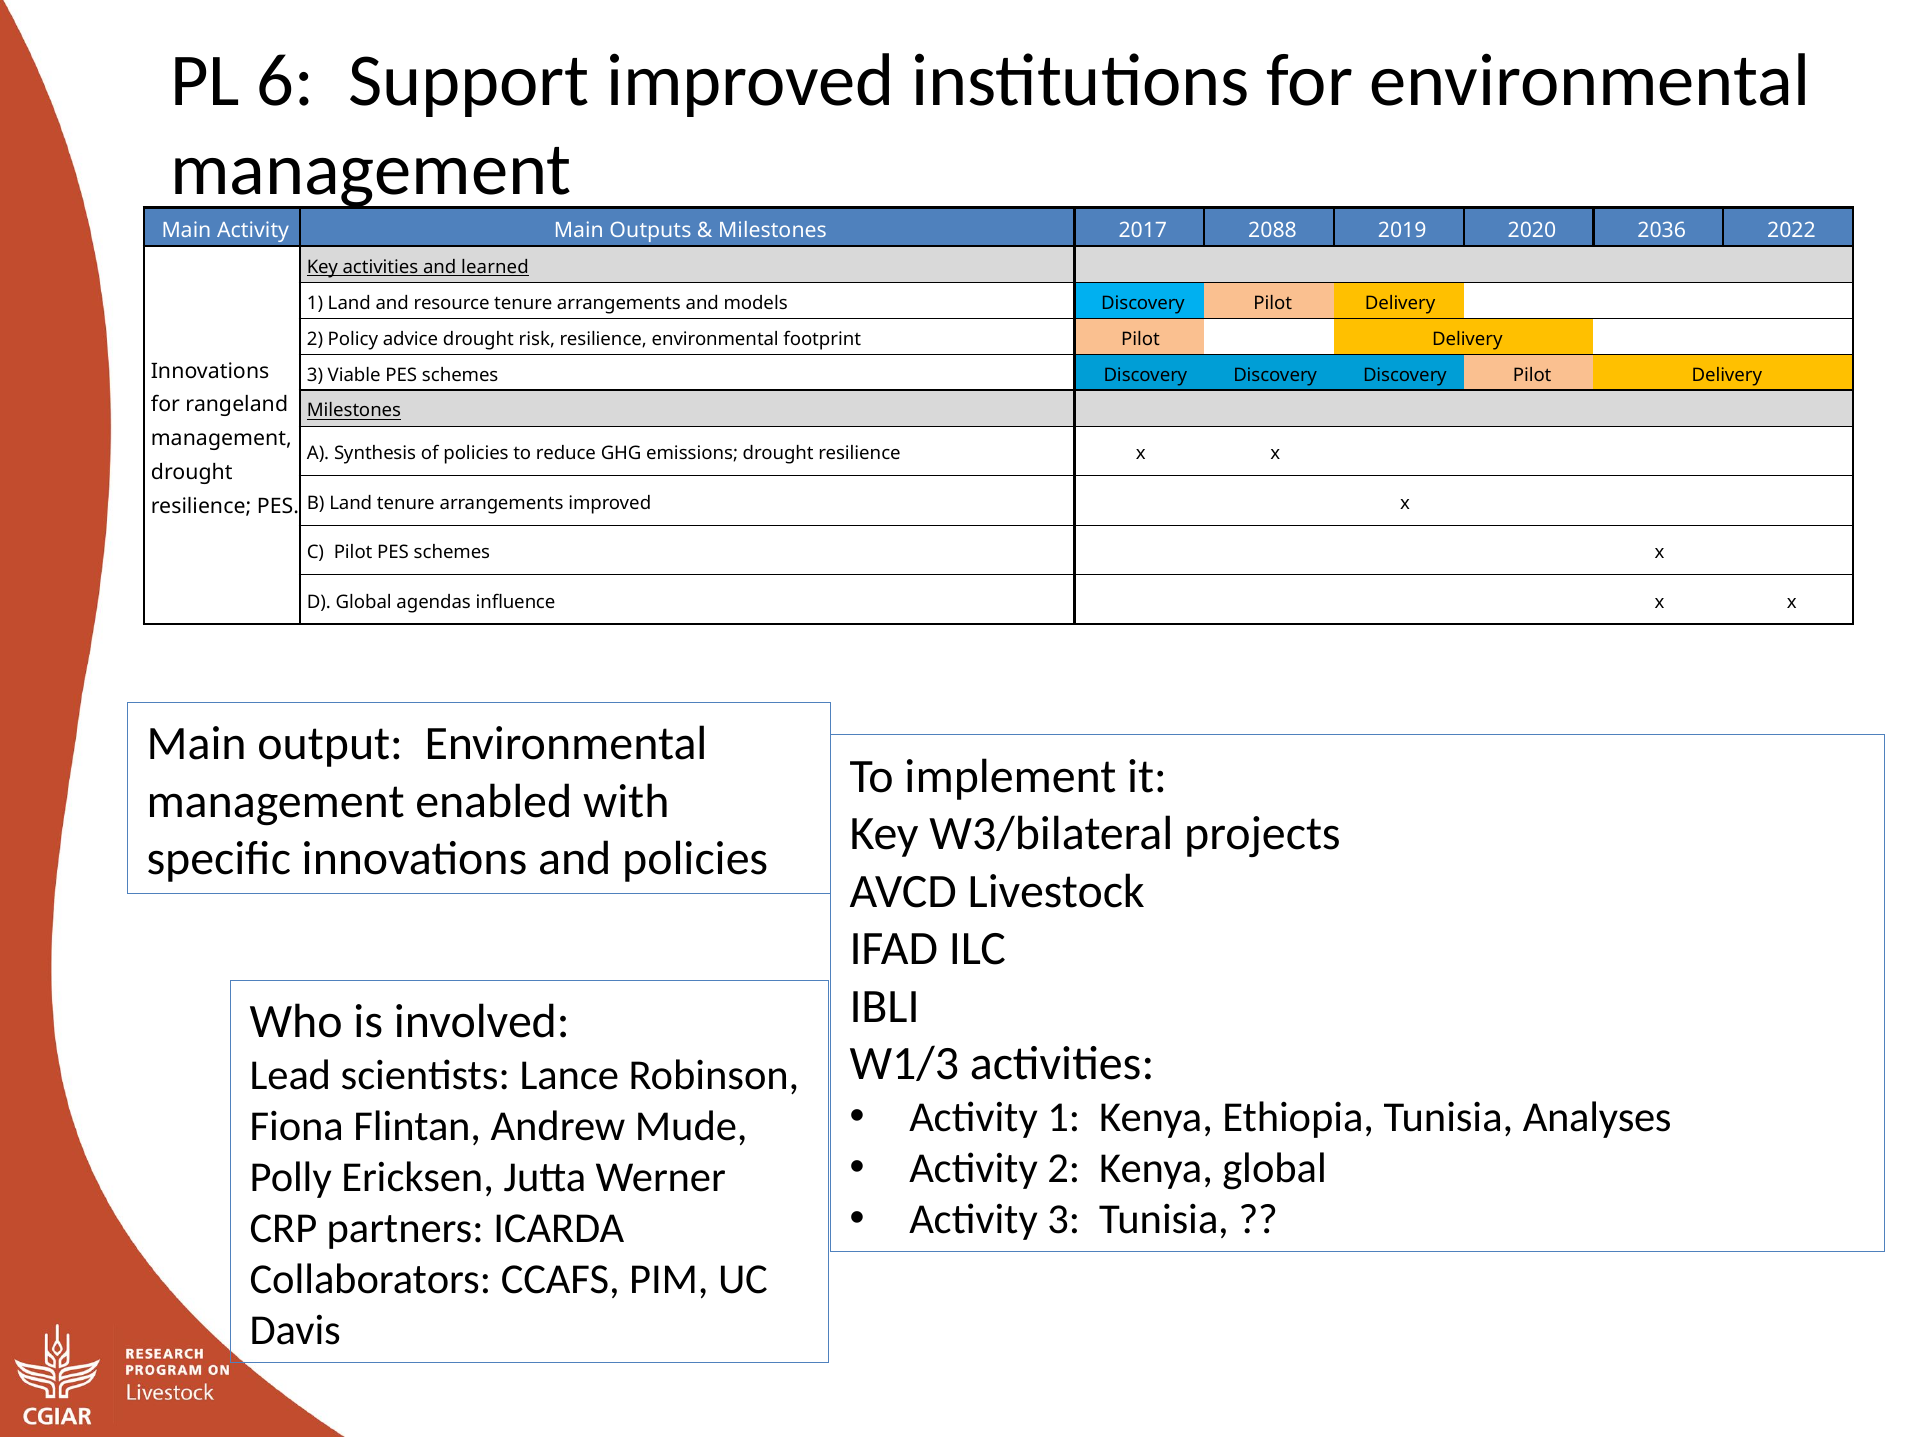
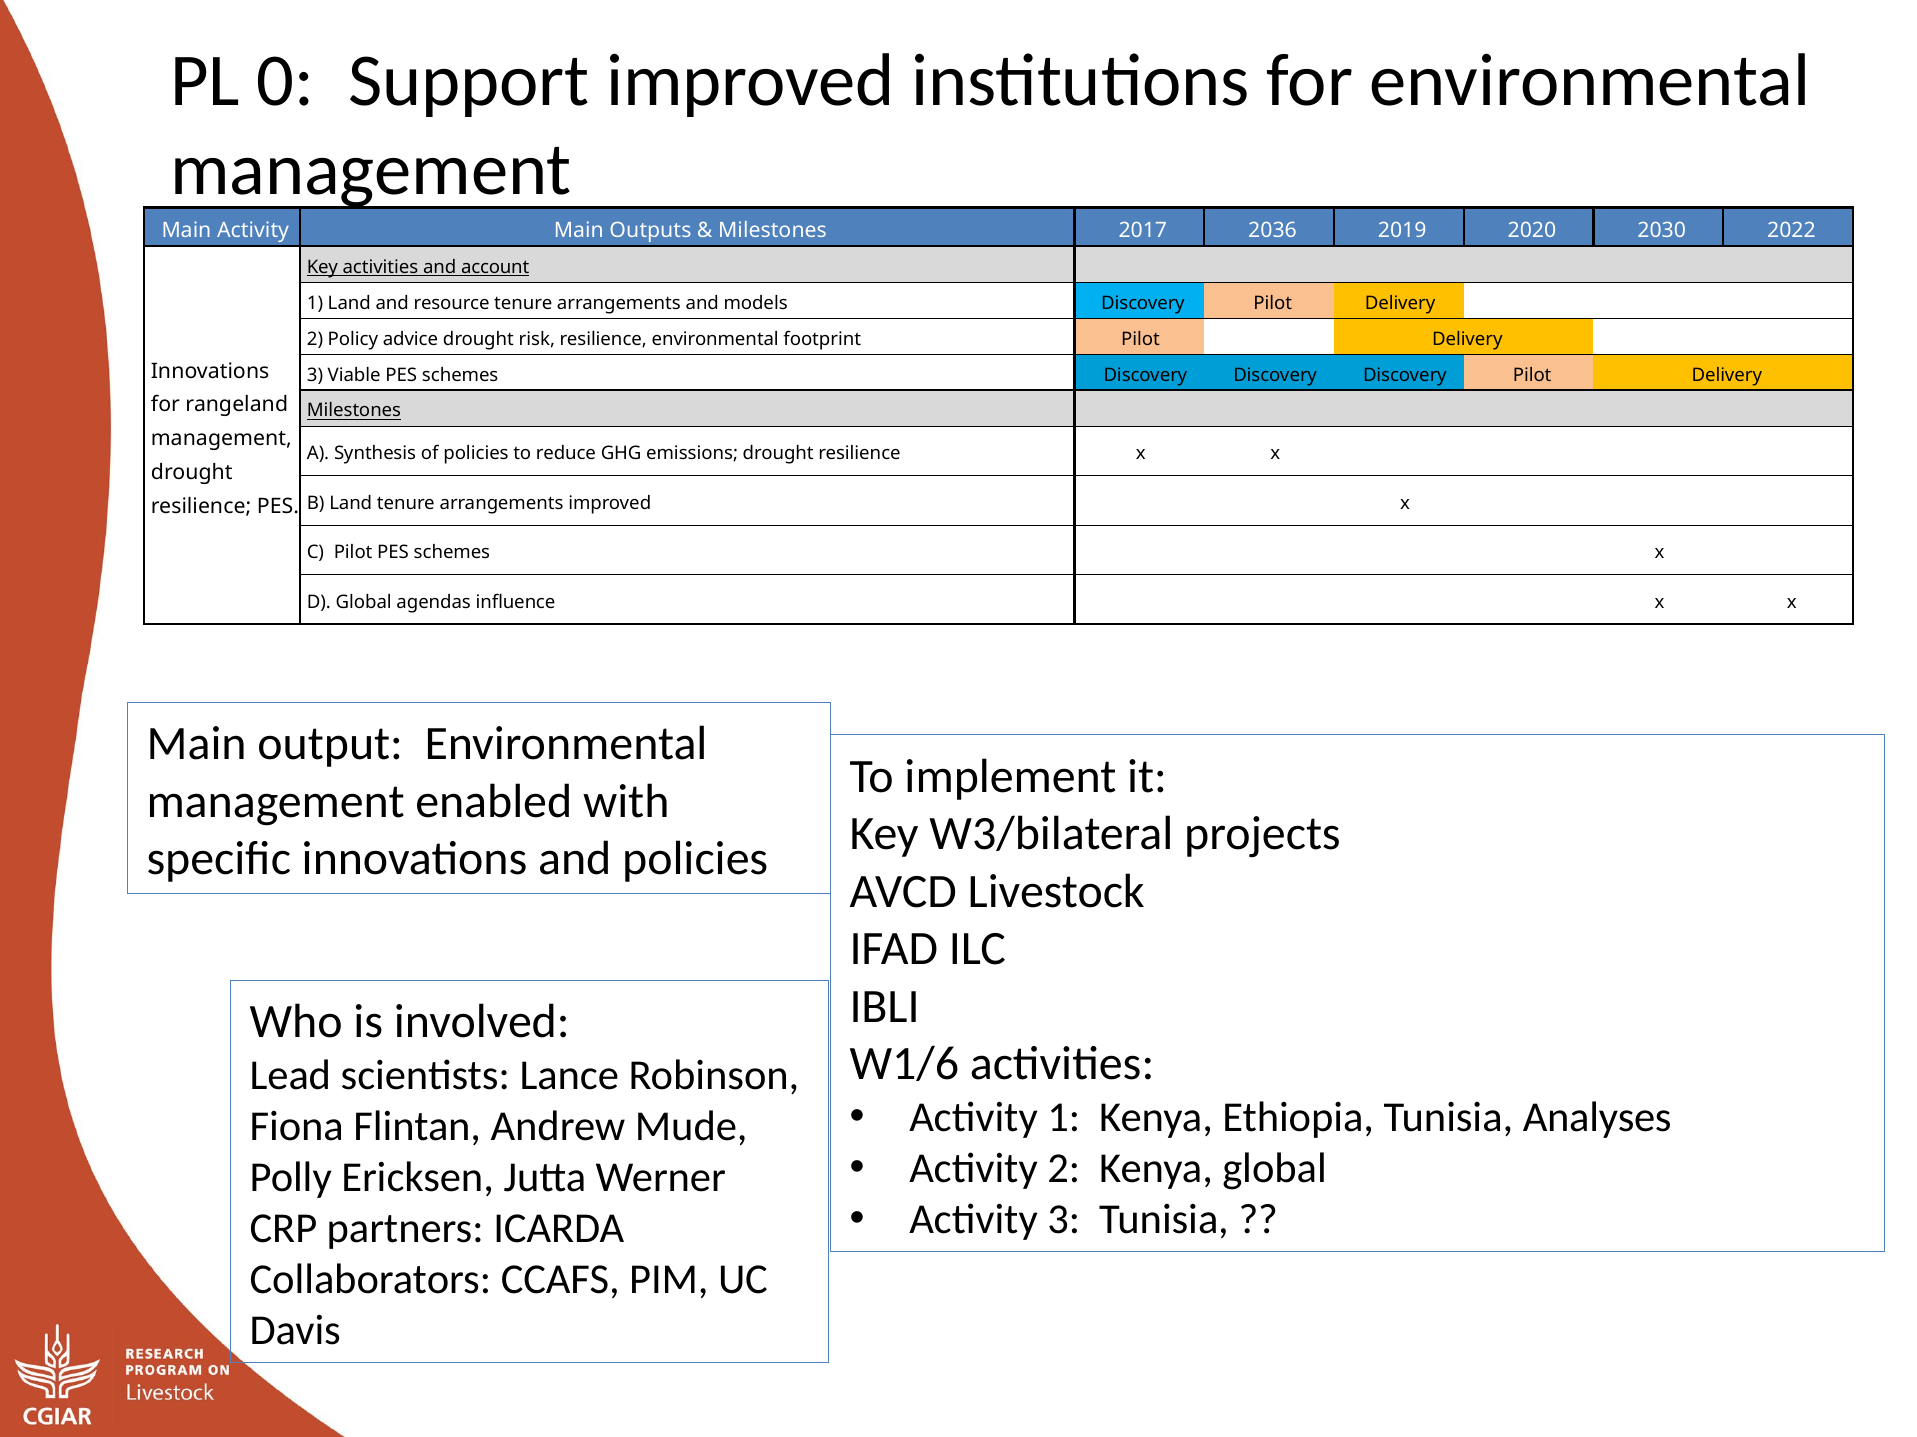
6: 6 -> 0
2088: 2088 -> 2036
2036: 2036 -> 2030
learned: learned -> account
W1/3: W1/3 -> W1/6
